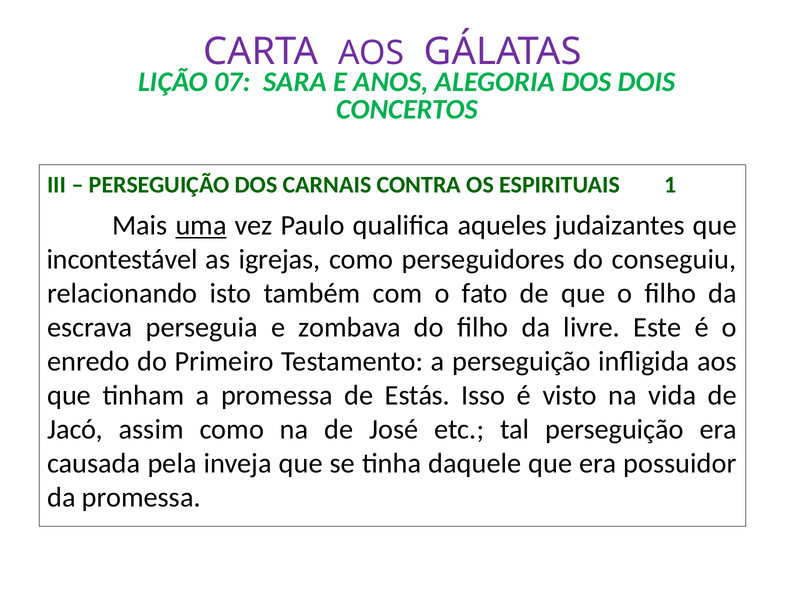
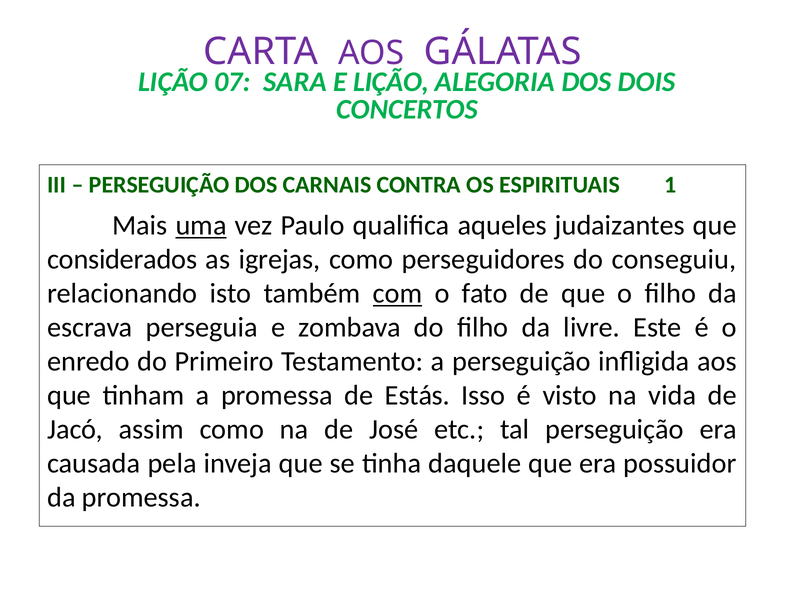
E ANOS: ANOS -> LIÇÃO
incontestável: incontestável -> considerados
com underline: none -> present
